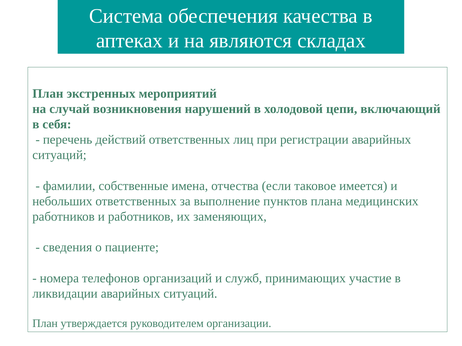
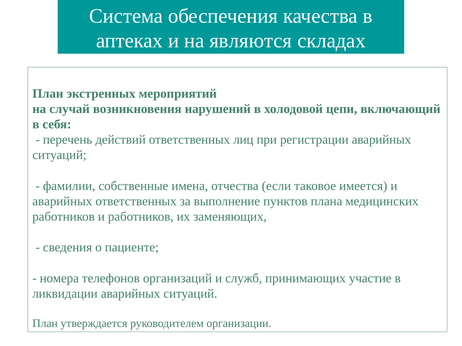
небольших at (62, 201): небольших -> аварийных
